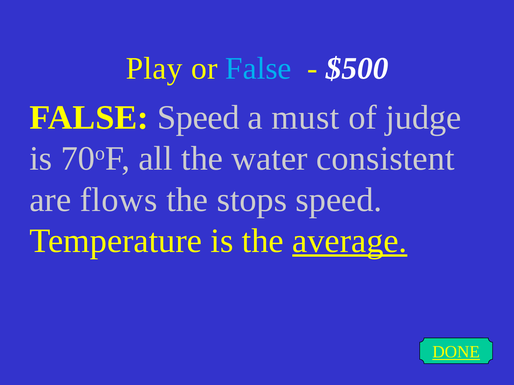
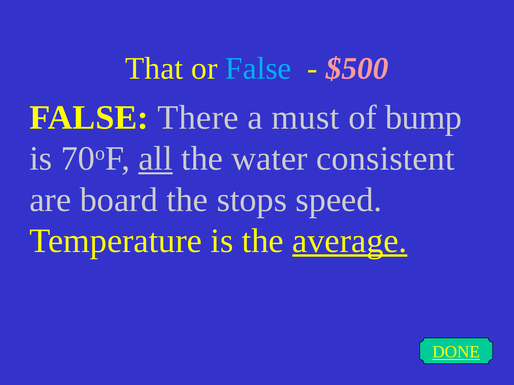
Play: Play -> That
$500 colour: white -> pink
FALSE Speed: Speed -> There
judge: judge -> bump
all underline: none -> present
flows: flows -> board
